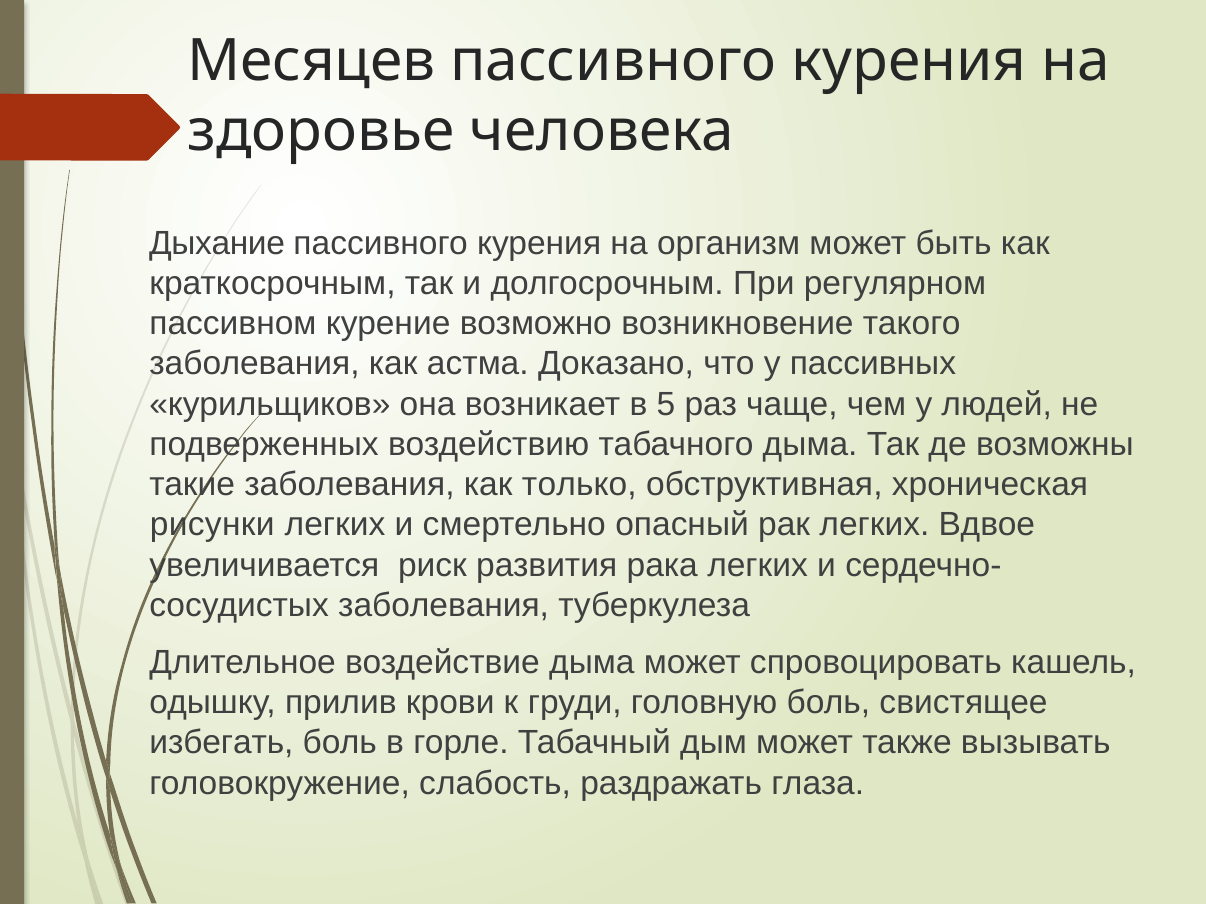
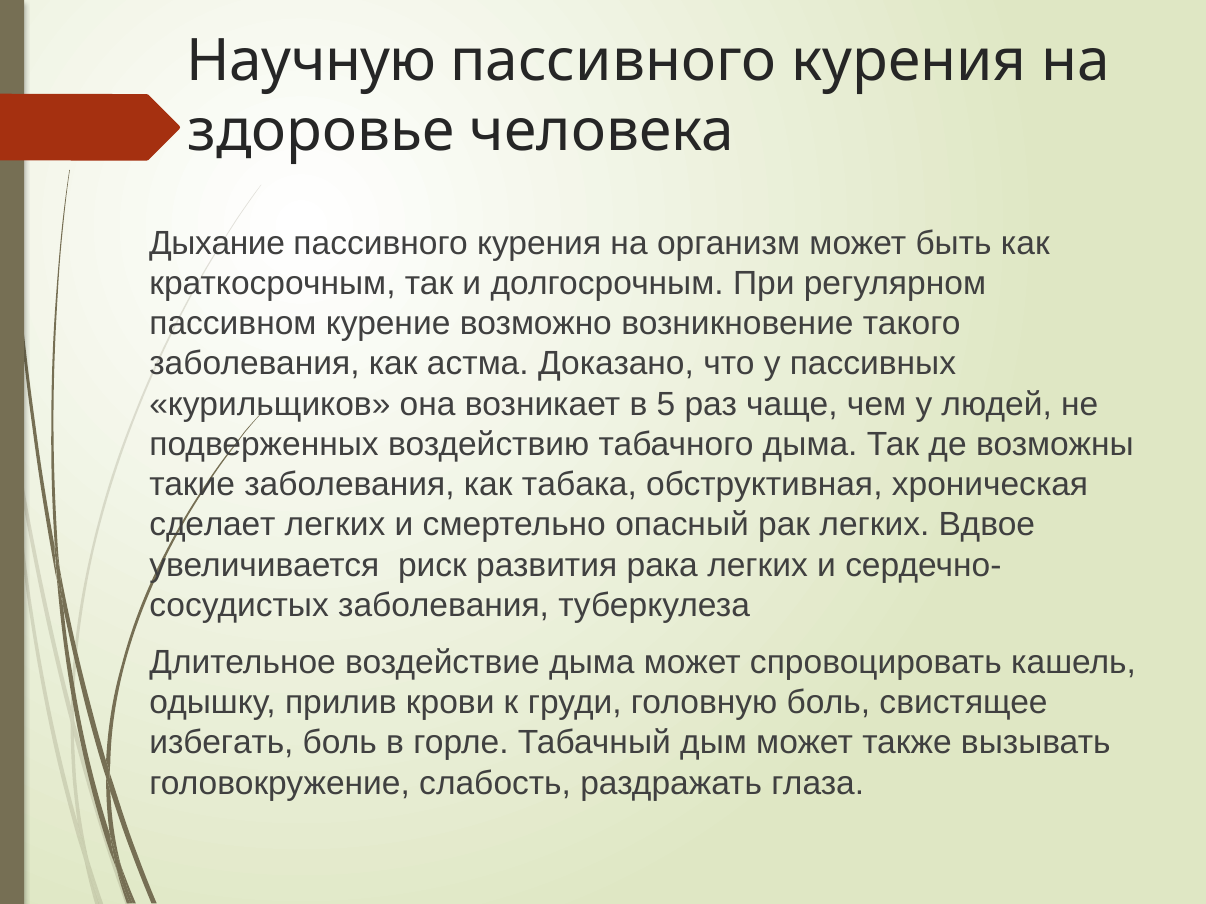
Месяцев: Месяцев -> Научную
только: только -> табака
рисунки: рисунки -> сделает
